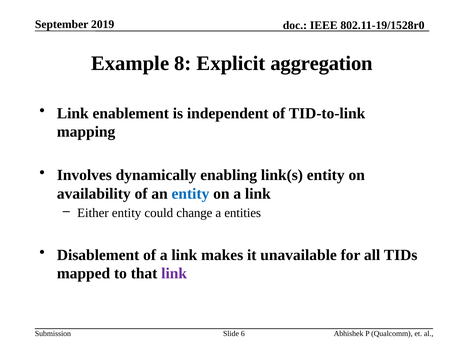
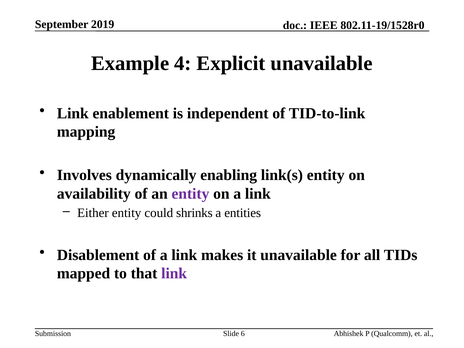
8: 8 -> 4
Explicit aggregation: aggregation -> unavailable
entity at (190, 194) colour: blue -> purple
change: change -> shrinks
